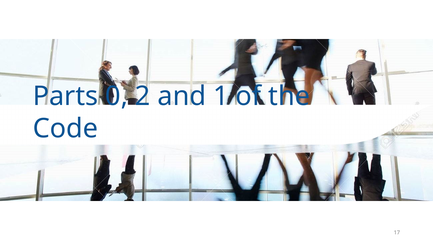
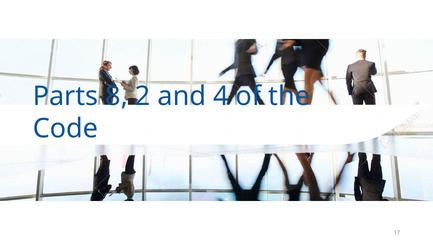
0: 0 -> 8
1: 1 -> 4
